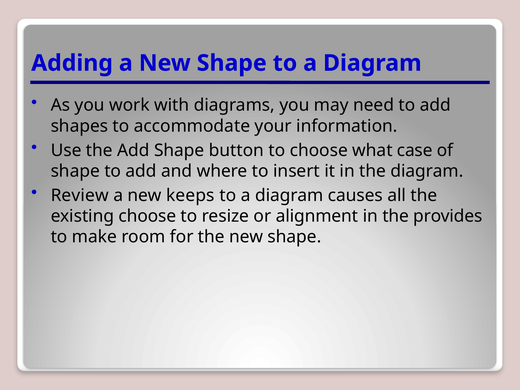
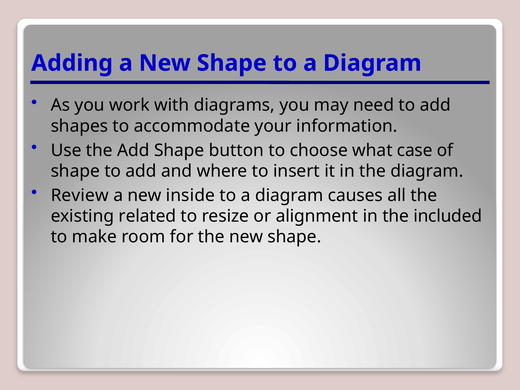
keeps: keeps -> inside
existing choose: choose -> related
provides: provides -> included
